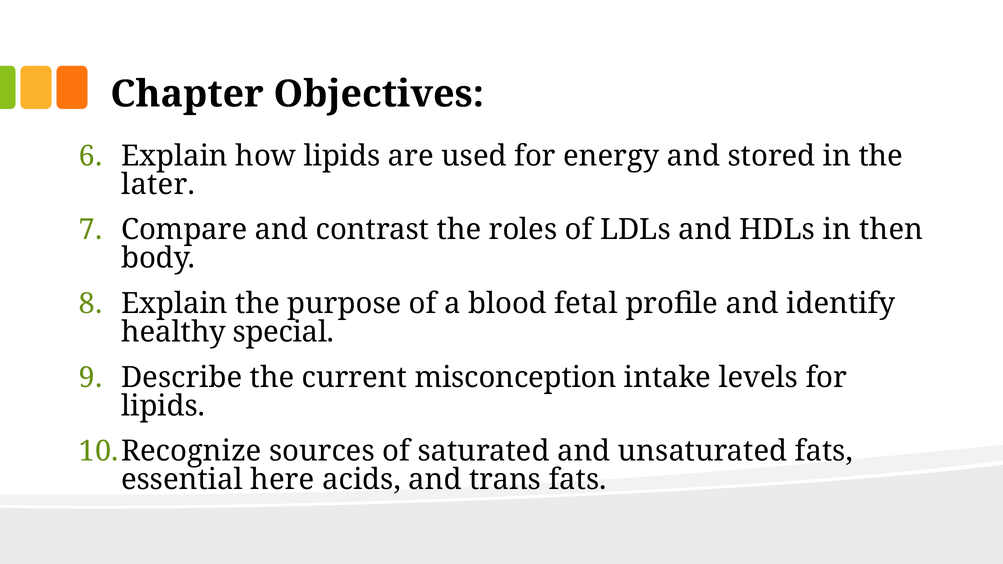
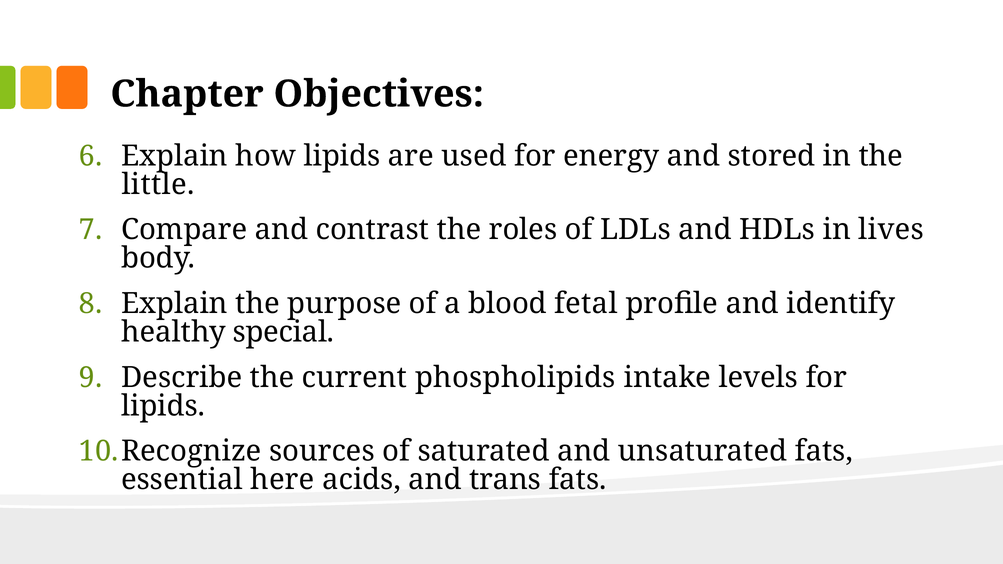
later: later -> little
then: then -> lives
misconception: misconception -> phospholipids
